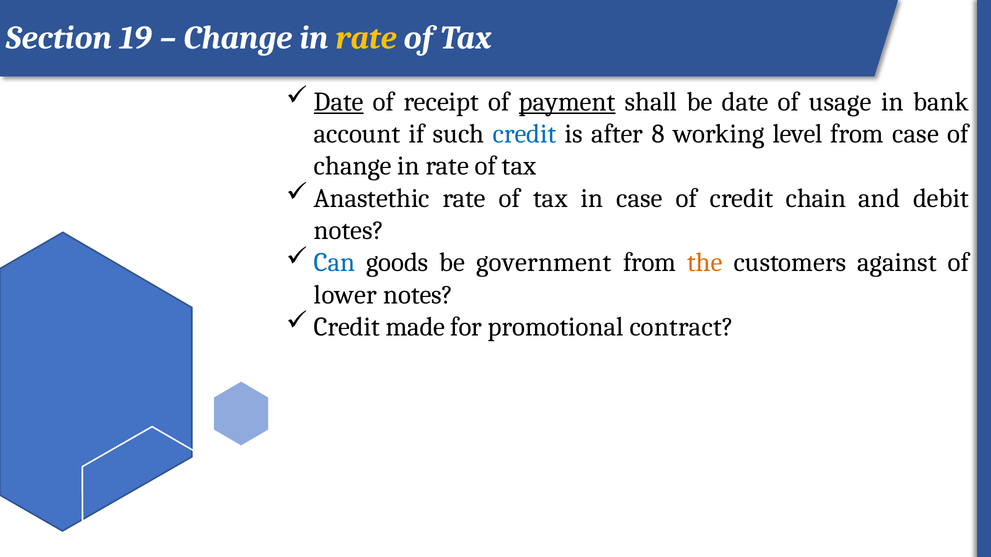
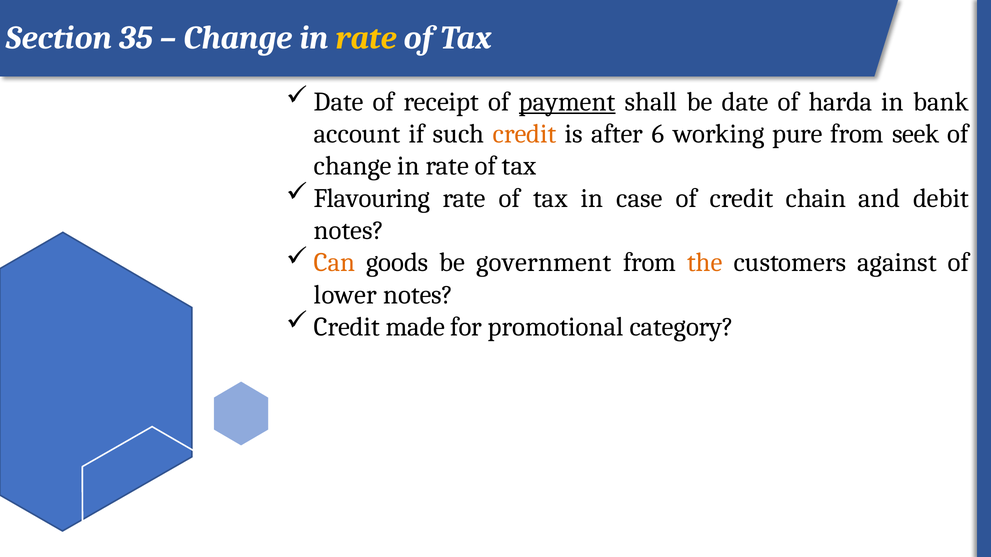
19: 19 -> 35
Date at (339, 102) underline: present -> none
usage: usage -> harda
credit at (525, 134) colour: blue -> orange
8: 8 -> 6
level: level -> pure
from case: case -> seek
Anastethic: Anastethic -> Flavouring
Can colour: blue -> orange
contract: contract -> category
